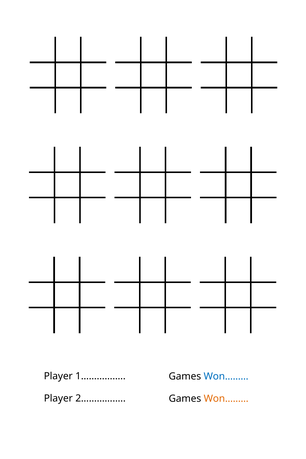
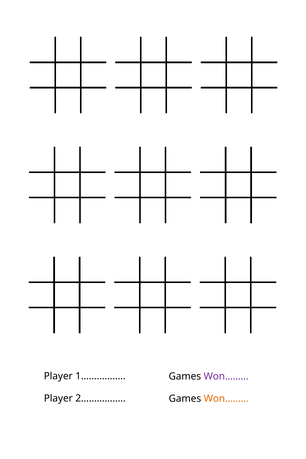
Won……… at (226, 376) colour: blue -> purple
